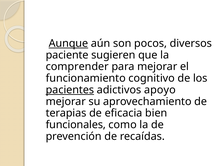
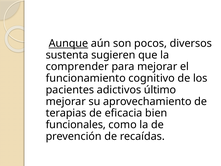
paciente: paciente -> sustenta
pacientes underline: present -> none
apoyo: apoyo -> último
